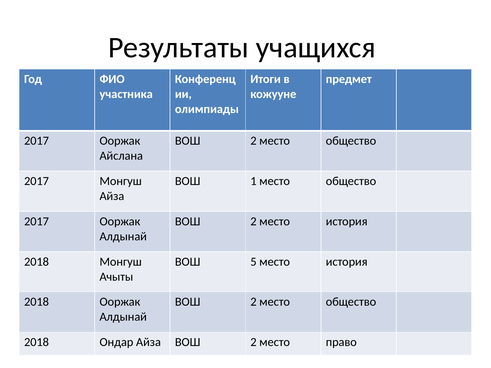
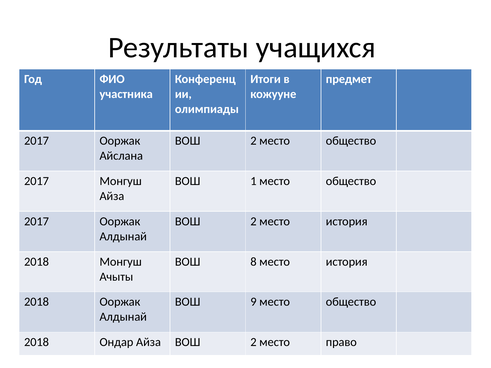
5: 5 -> 8
2 at (253, 302): 2 -> 9
